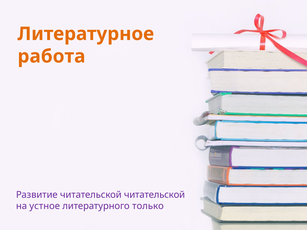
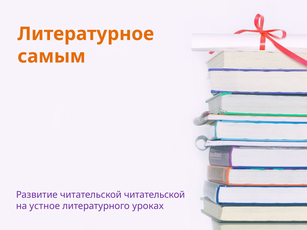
работа: работа -> самым
только: только -> уроках
